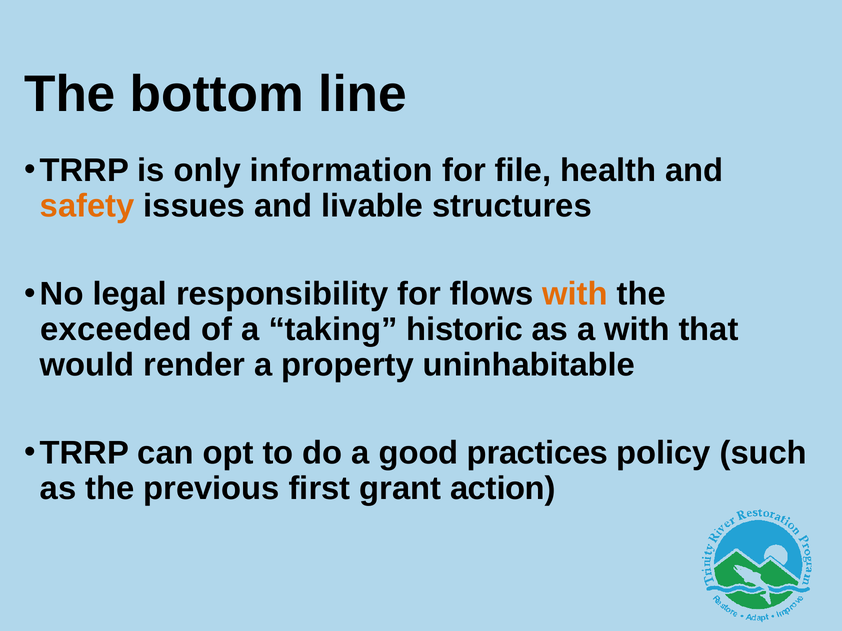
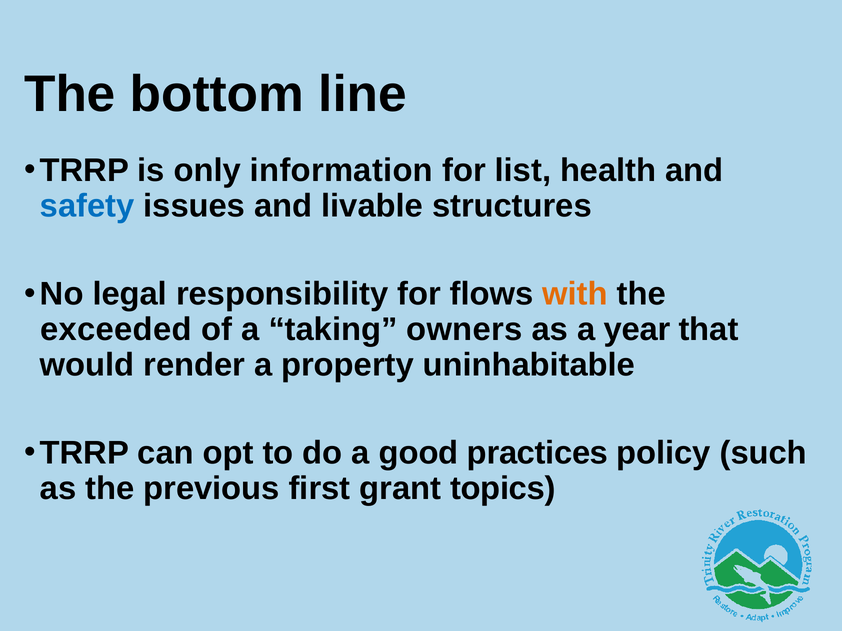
file: file -> list
safety colour: orange -> blue
historic: historic -> owners
a with: with -> year
action: action -> topics
